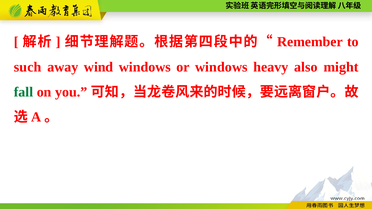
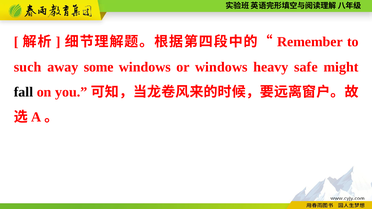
wind: wind -> some
also: also -> safe
fall colour: green -> black
